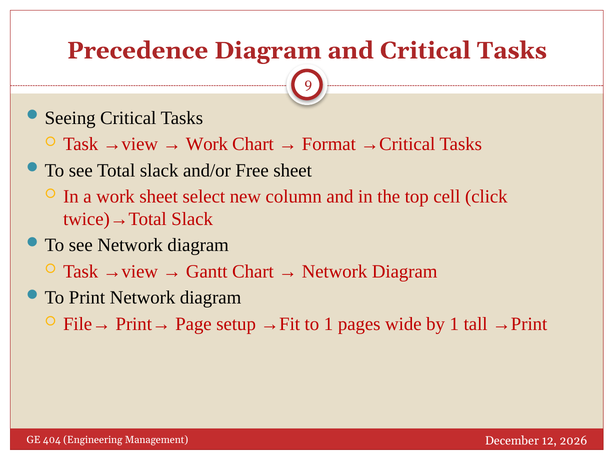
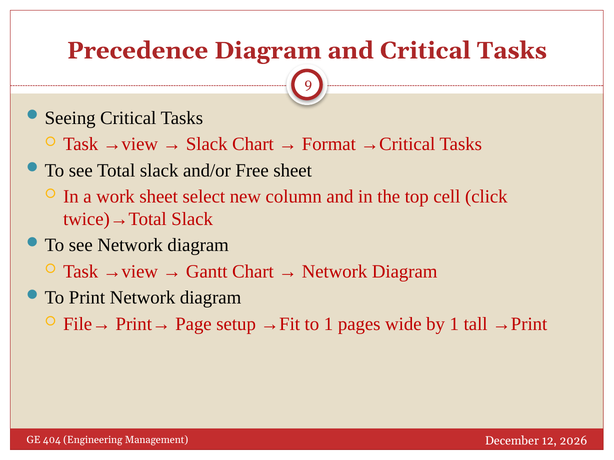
Work at (207, 144): Work -> Slack
